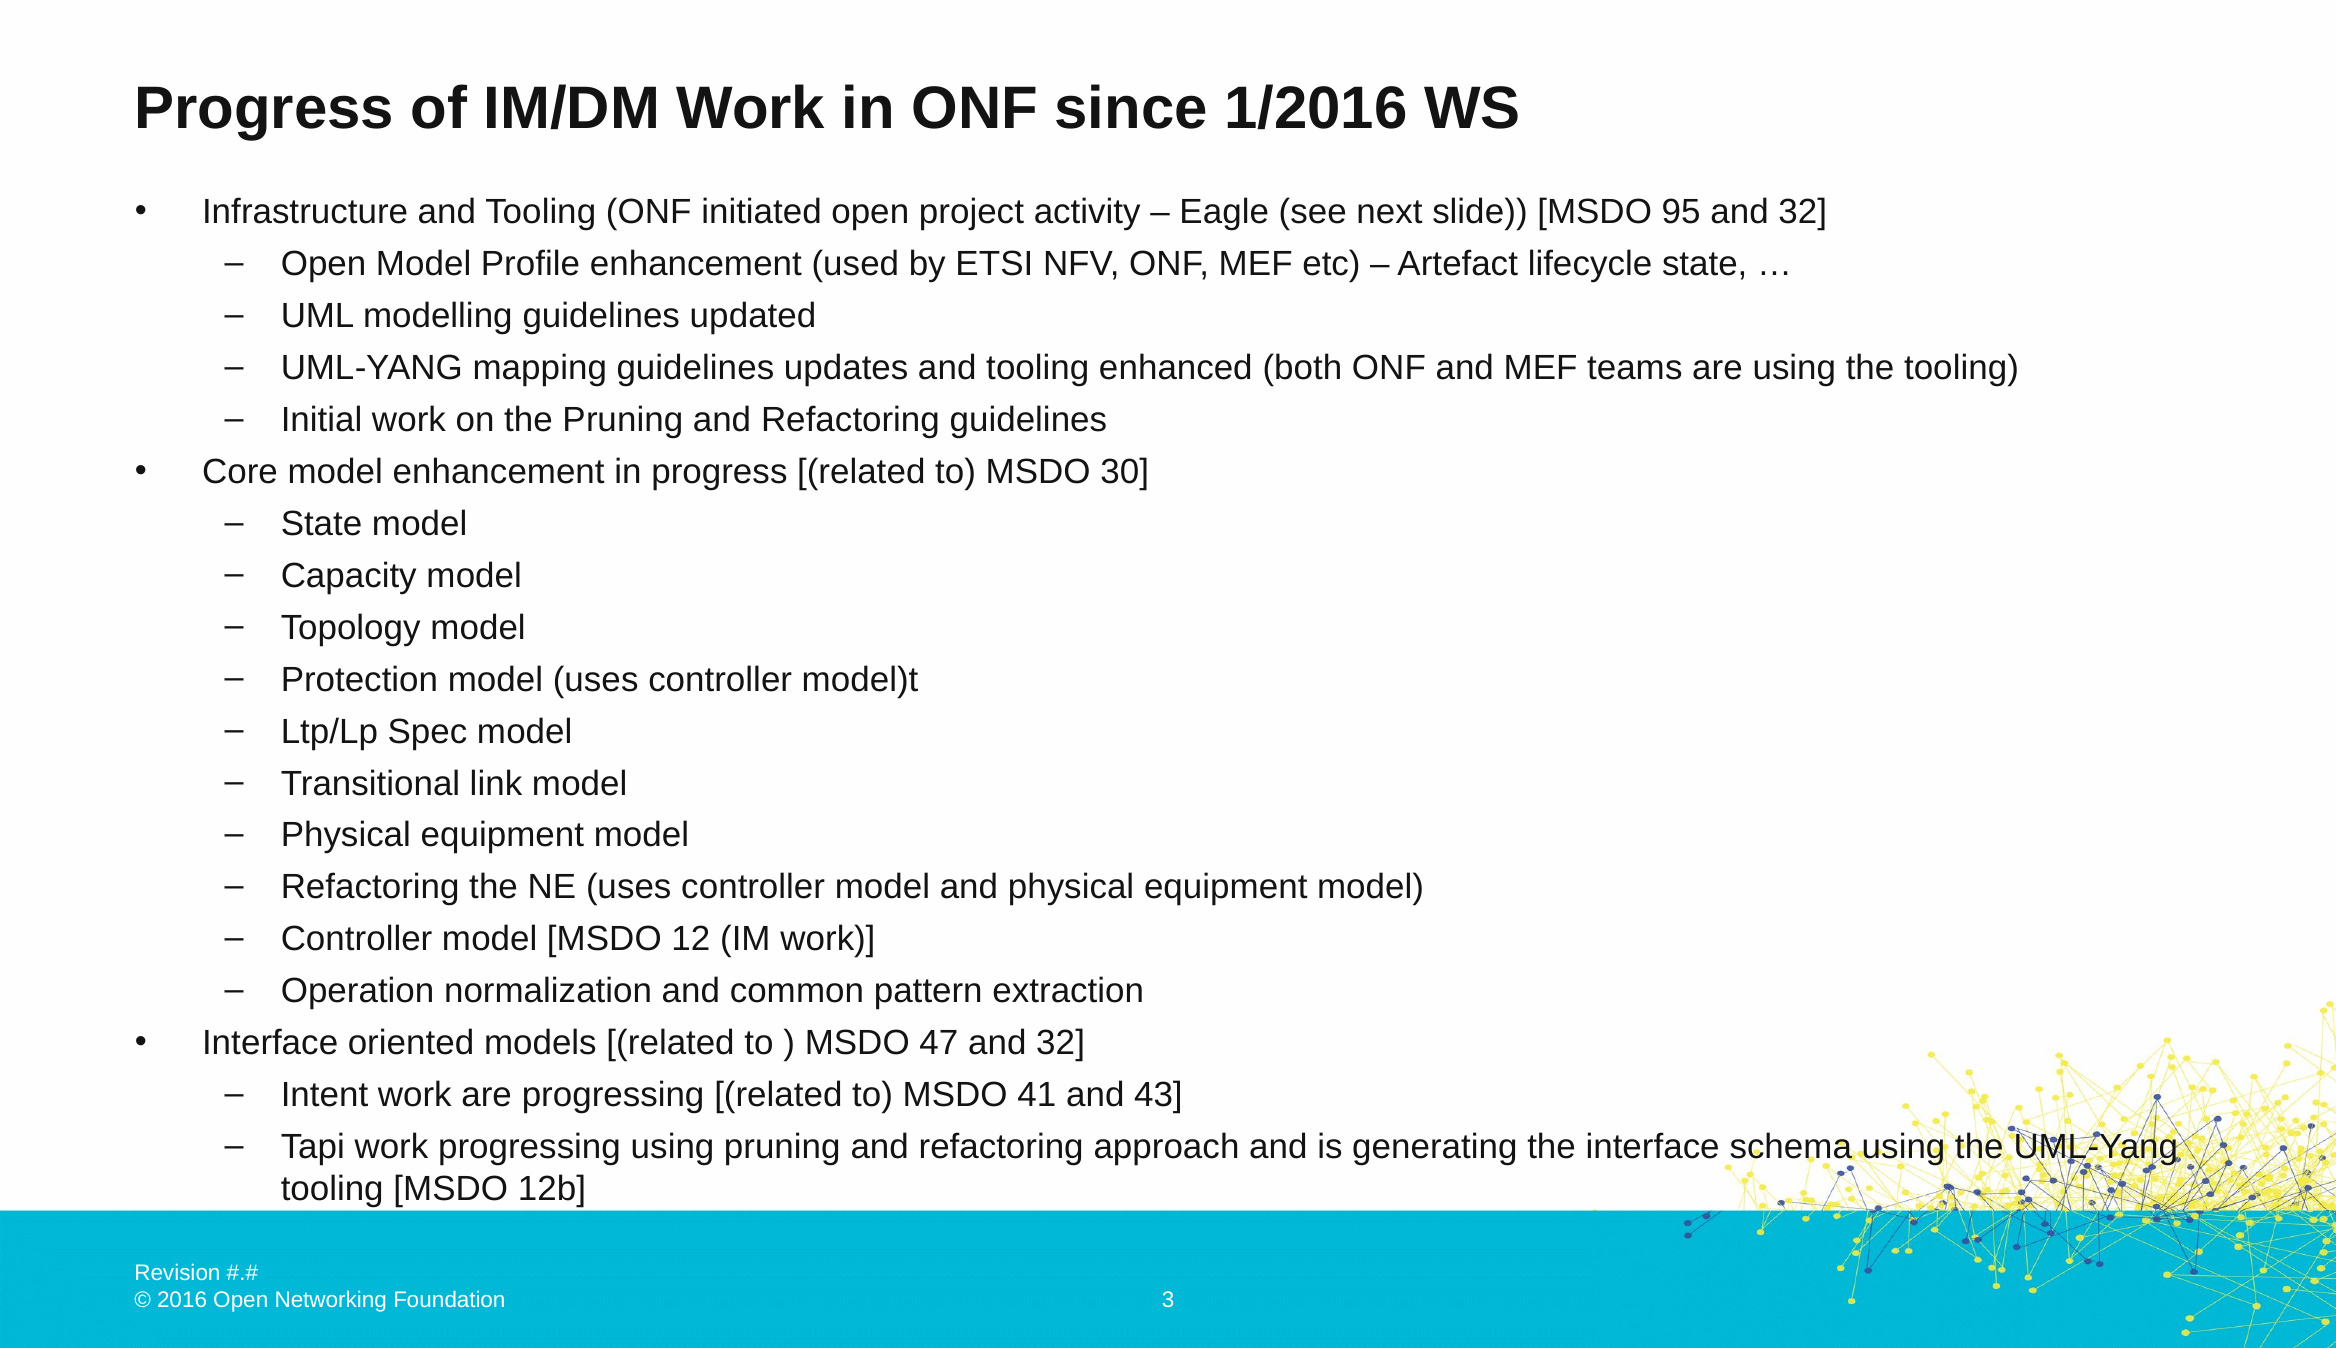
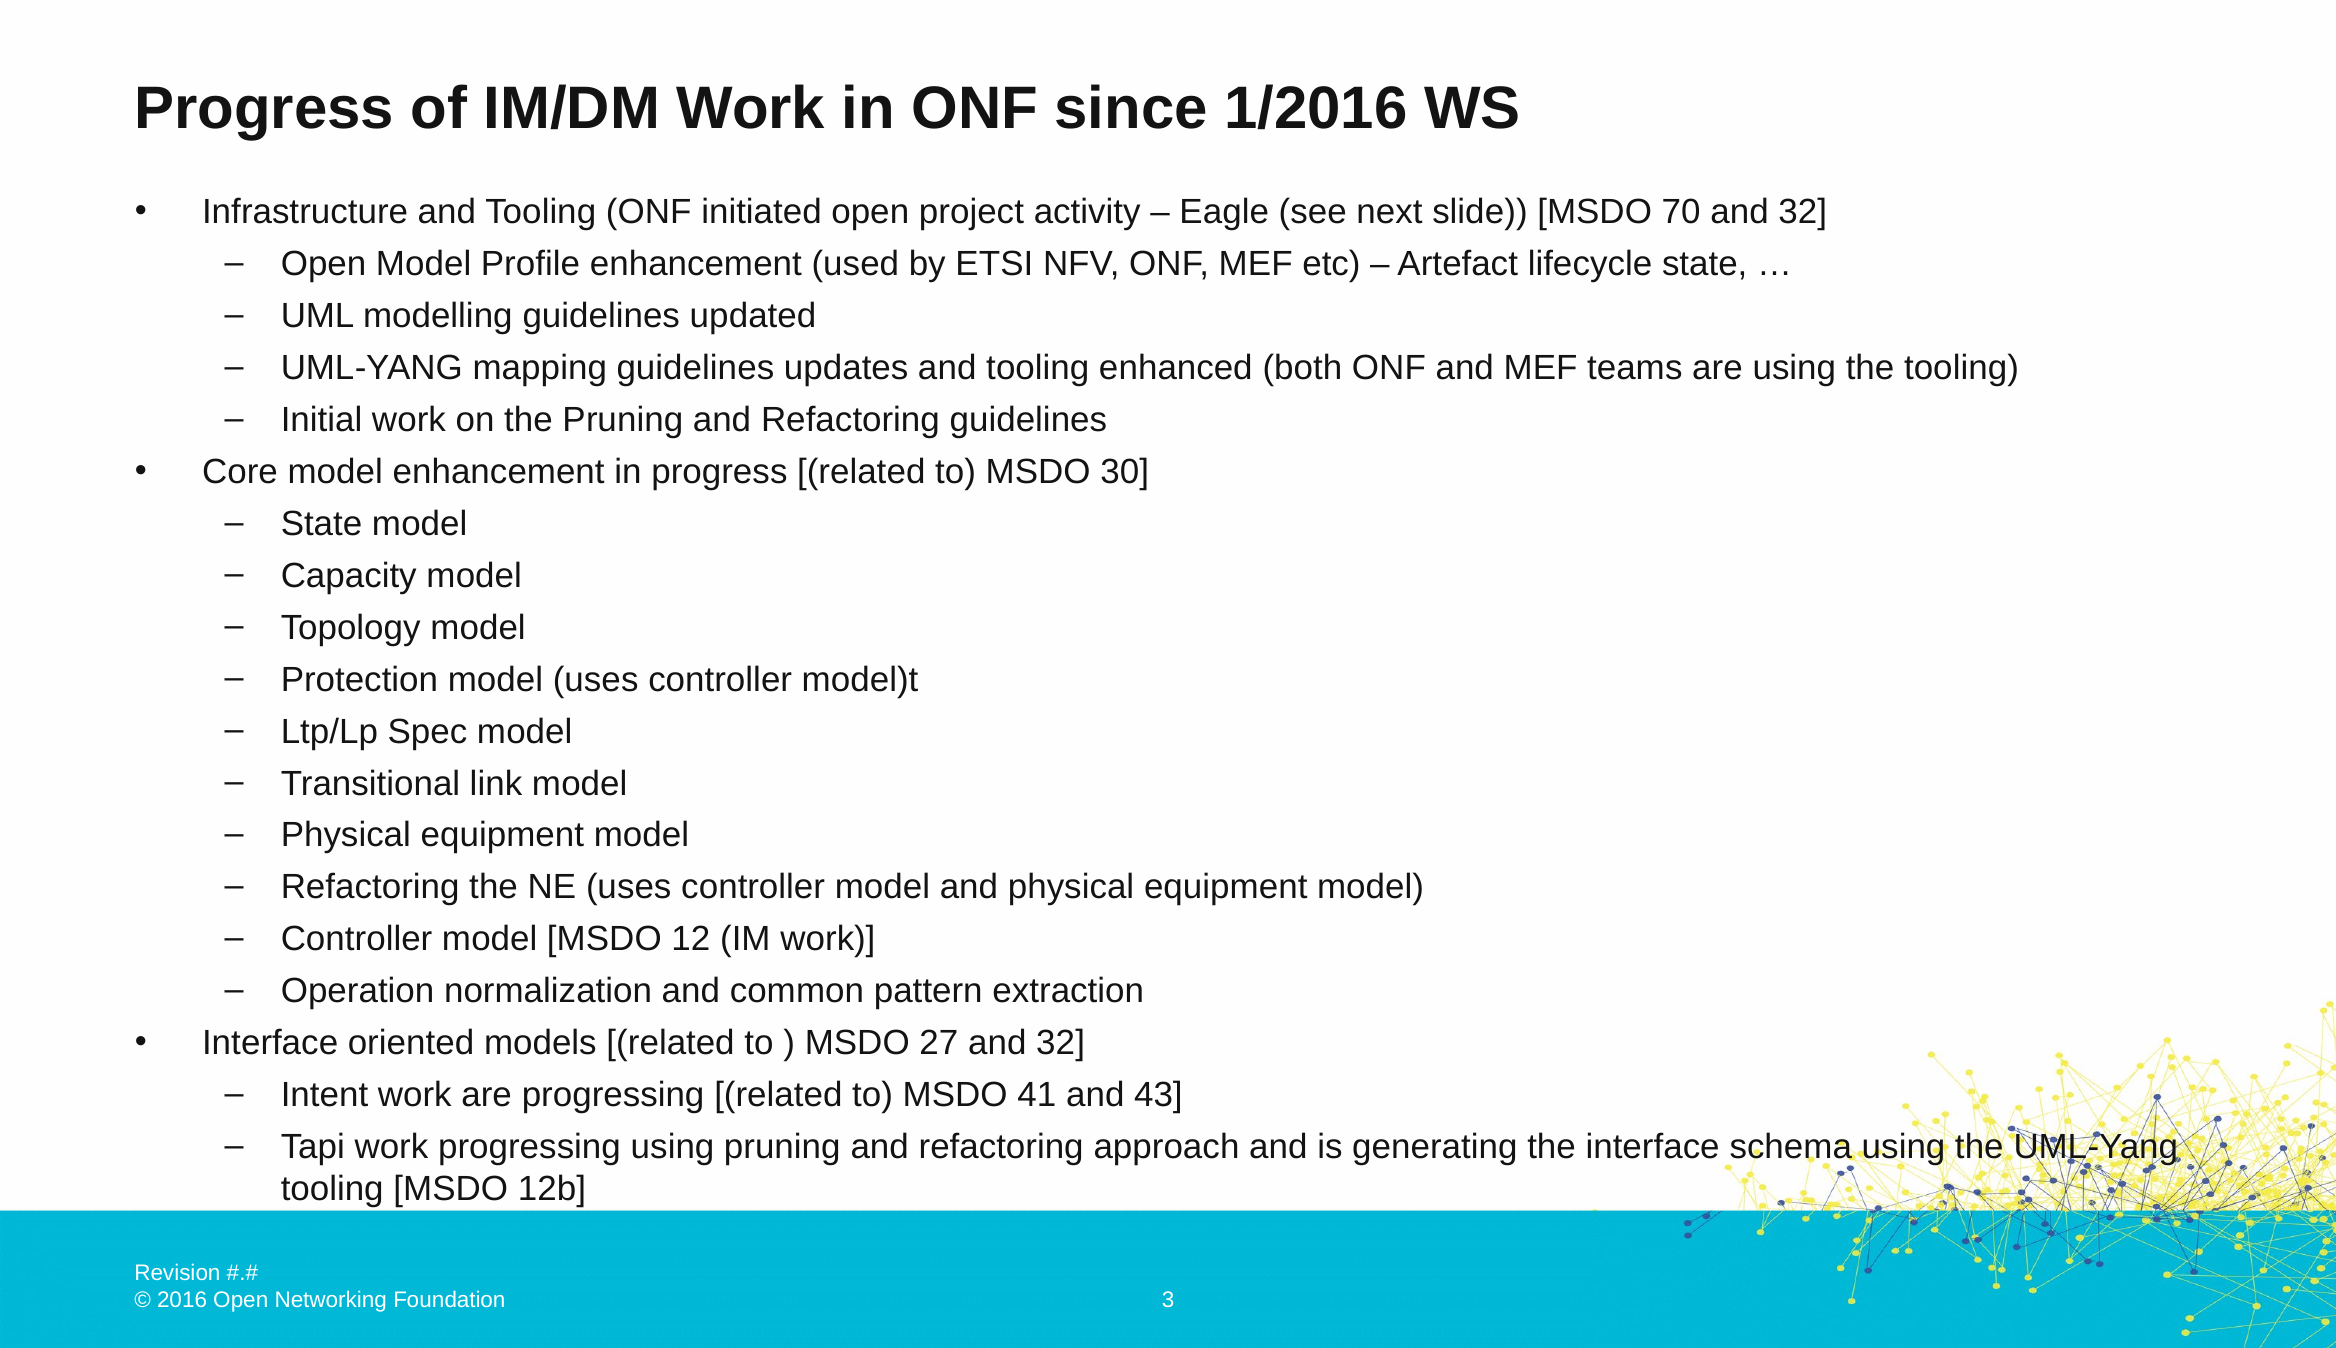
95: 95 -> 70
47: 47 -> 27
